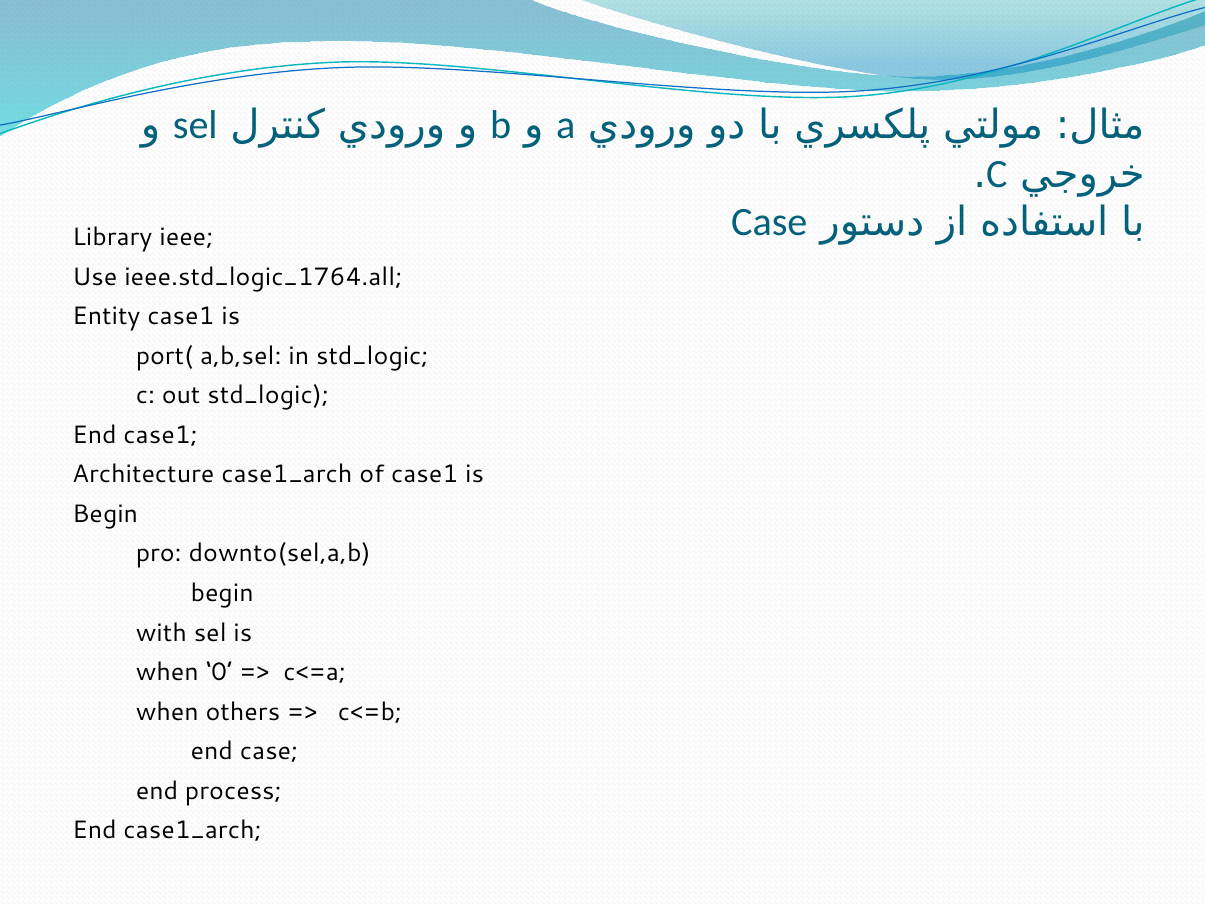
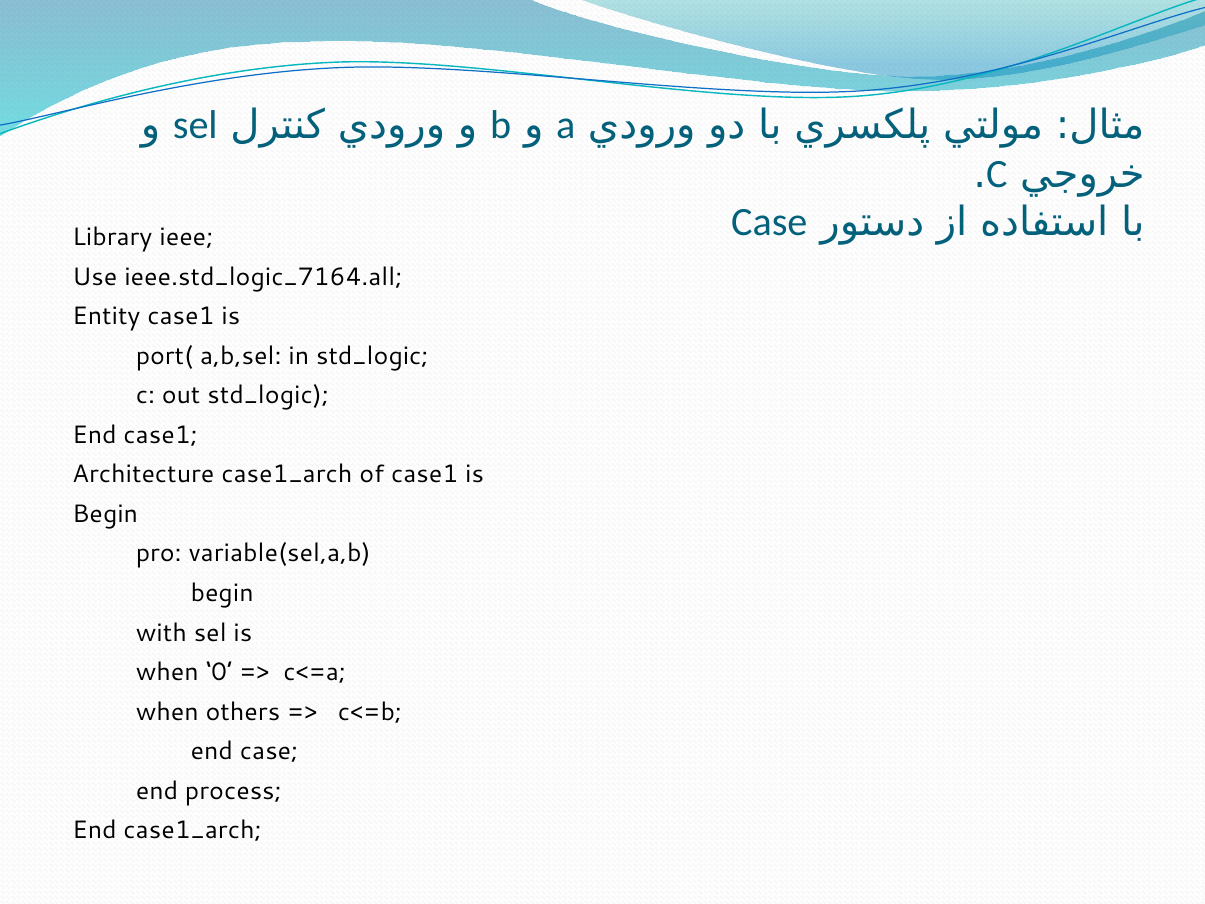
ieee.std_logic_1764.all: ieee.std_logic_1764.all -> ieee.std_logic_7164.all
downto(sel,a,b: downto(sel,a,b -> variable(sel,a,b
